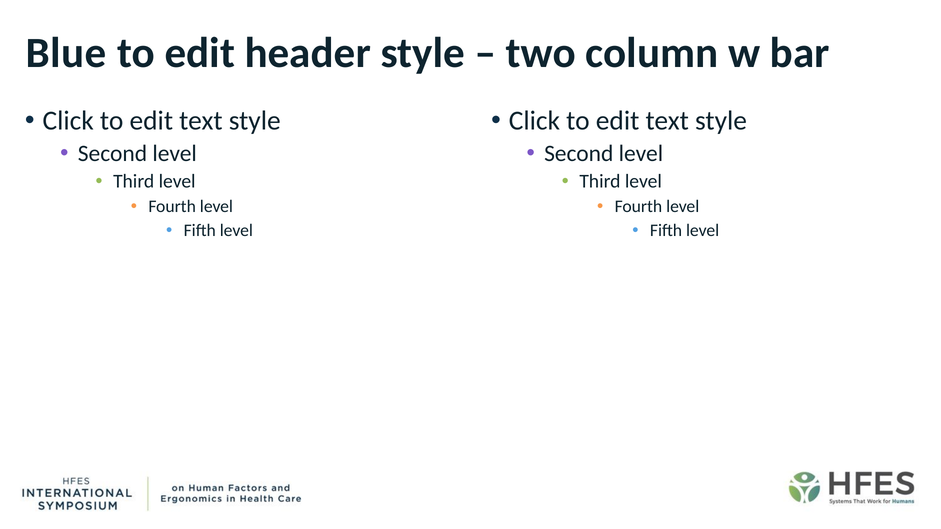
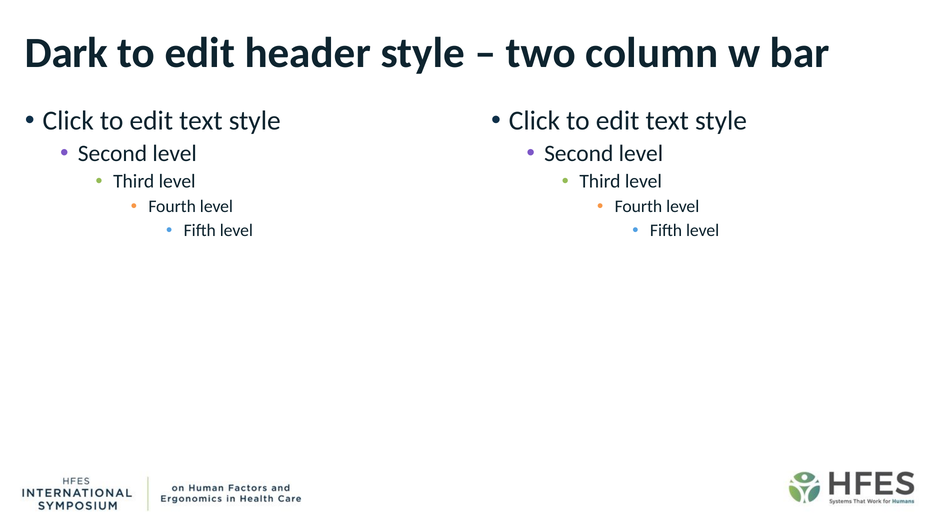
Blue: Blue -> Dark
